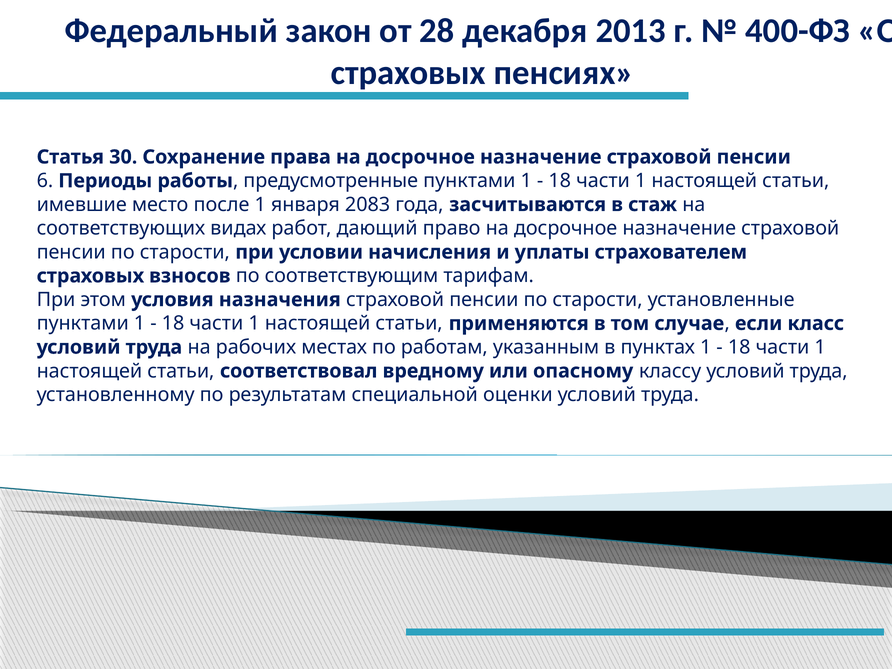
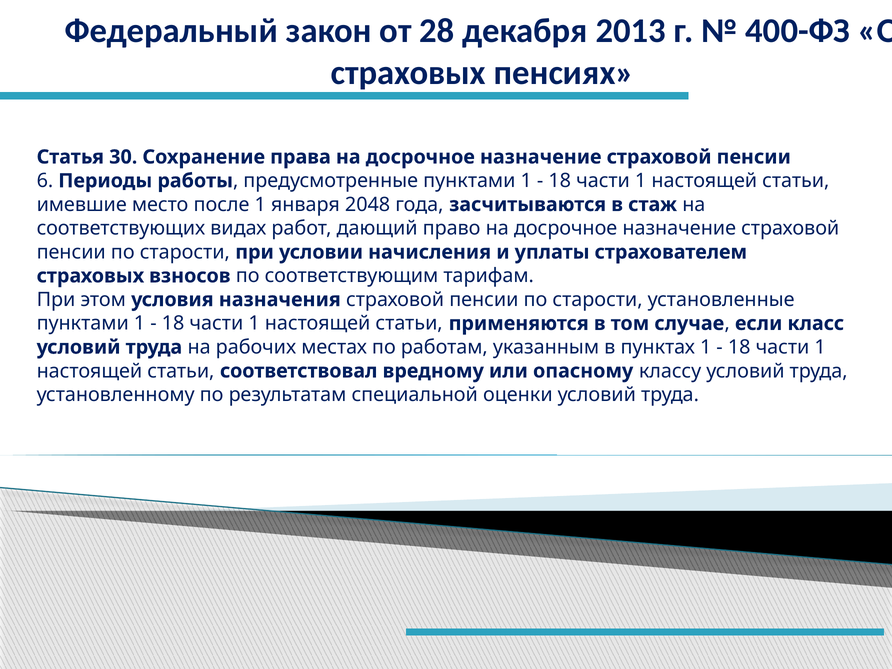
2083: 2083 -> 2048
